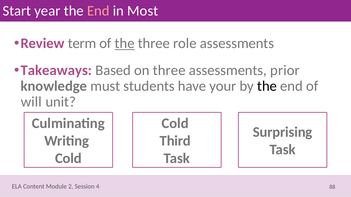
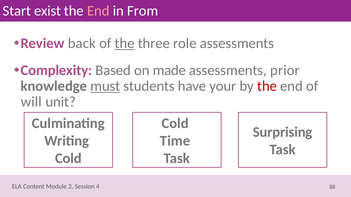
year: year -> exist
Most: Most -> From
term: term -> back
Takeaways: Takeaways -> Complexity
on three: three -> made
must underline: none -> present
the at (267, 86) colour: black -> red
Third: Third -> Time
